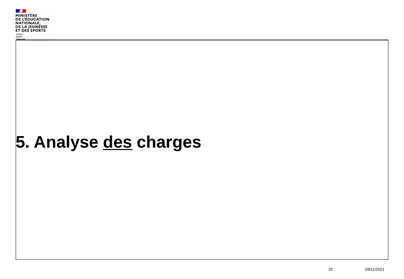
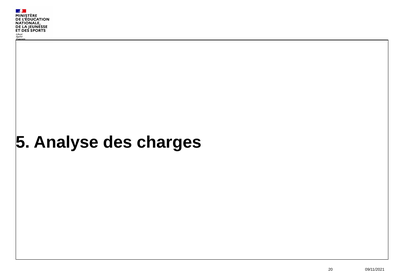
des underline: present -> none
